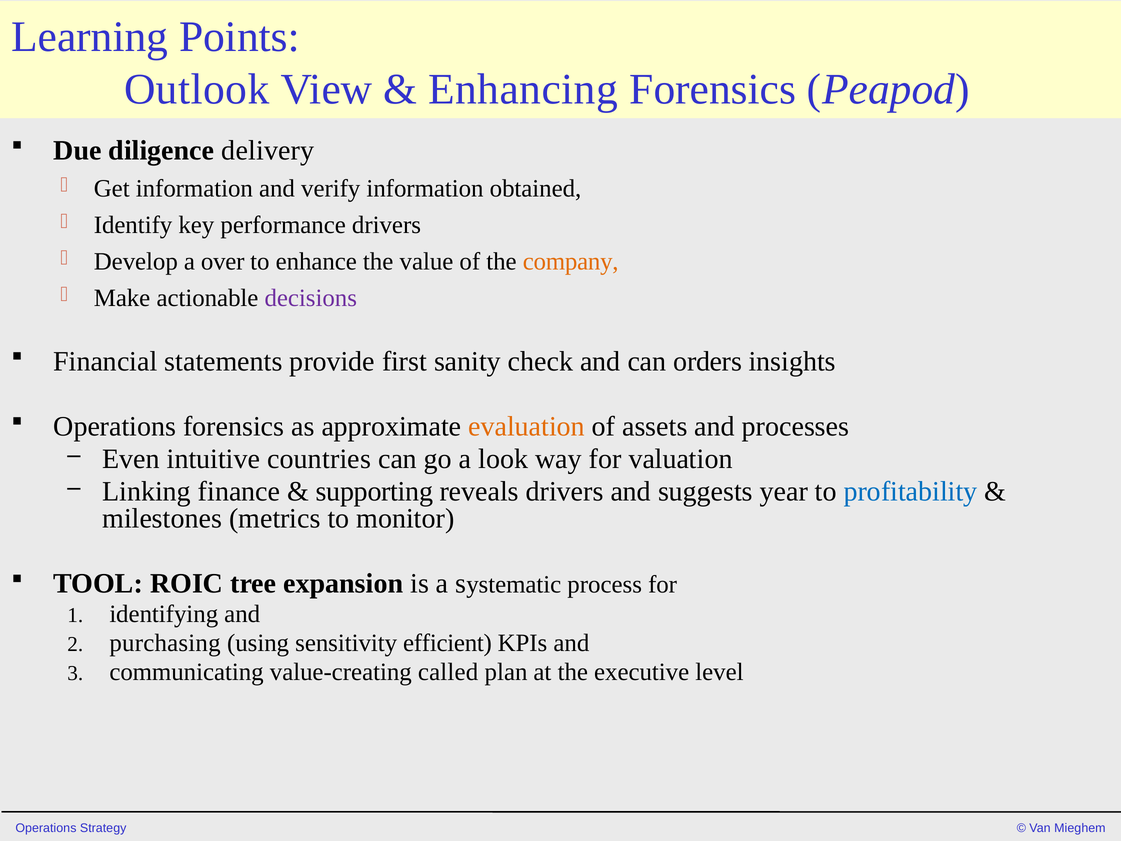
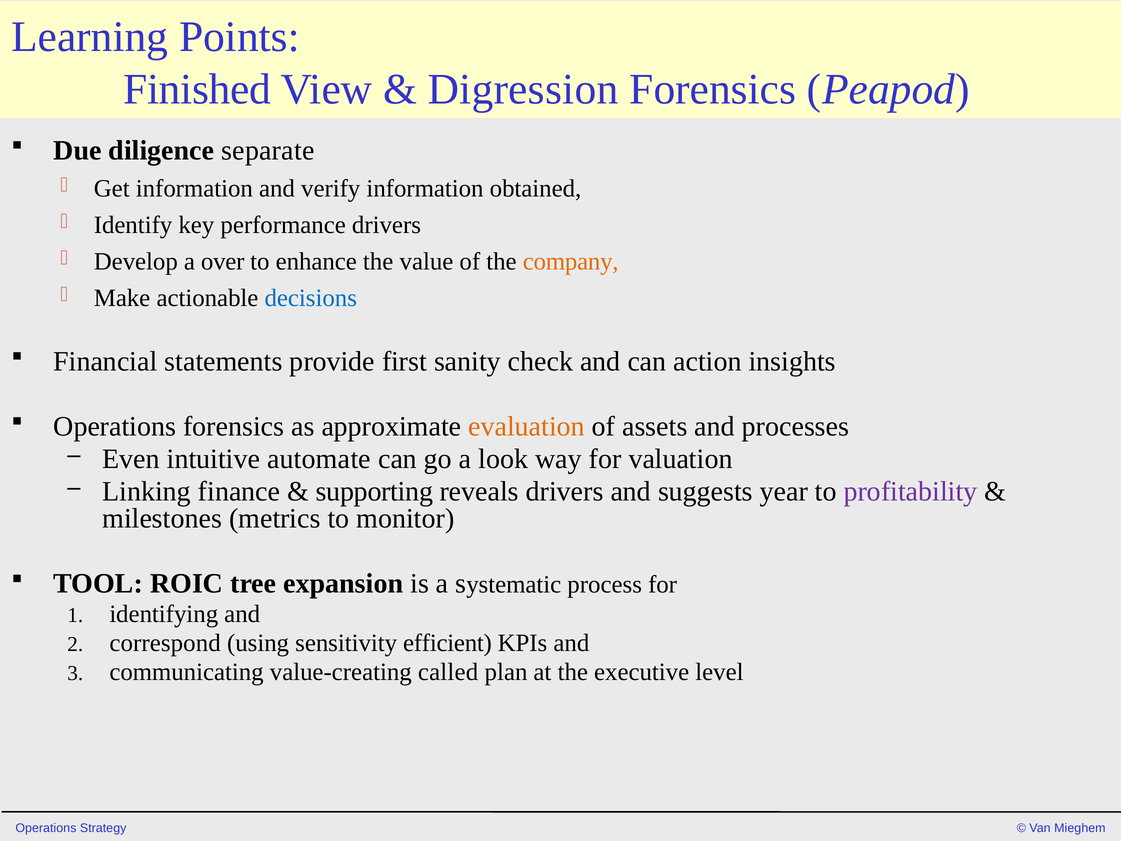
Outlook: Outlook -> Finished
Enhancing: Enhancing -> Digression
delivery: delivery -> separate
decisions colour: purple -> blue
orders: orders -> action
countries: countries -> automate
profitability colour: blue -> purple
purchasing: purchasing -> correspond
